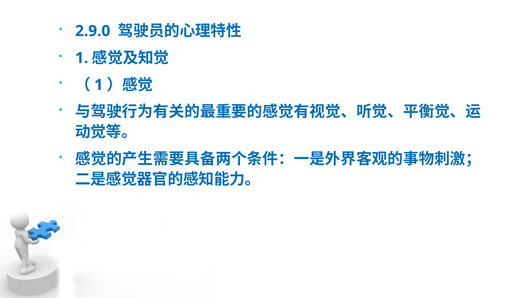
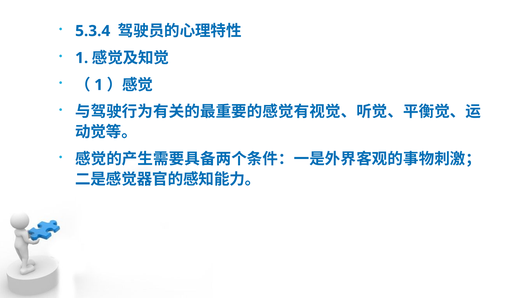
2.9.0: 2.9.0 -> 5.3.4
